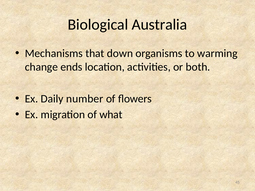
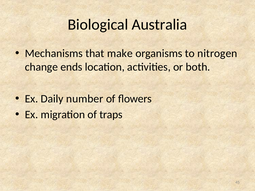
down: down -> make
warming: warming -> nitrogen
what: what -> traps
